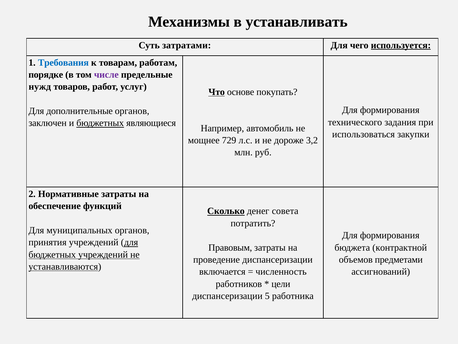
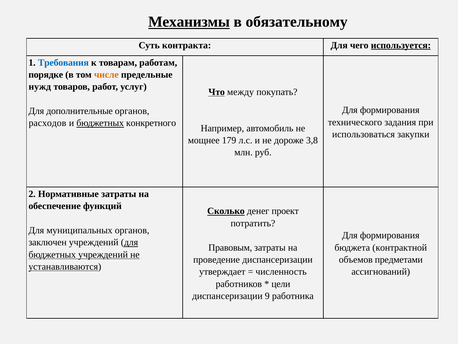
Механизмы underline: none -> present
устанавливать: устанавливать -> обязательному
затратами: затратами -> контракта
числе colour: purple -> orange
основе: основе -> между
заключен: заключен -> расходов
являющиеся: являющиеся -> конкретного
729: 729 -> 179
3,2: 3,2 -> 3,8
совета: совета -> проект
принятия: принятия -> заключен
включается: включается -> утверждает
5: 5 -> 9
